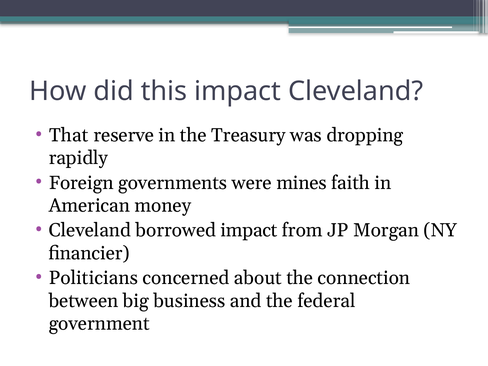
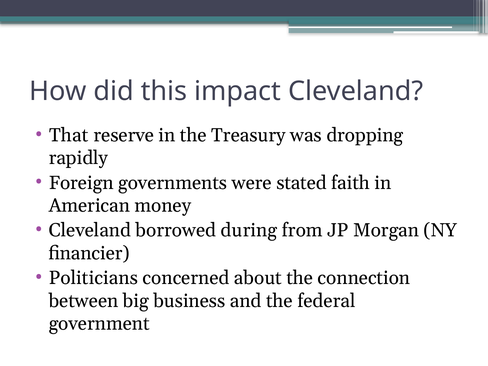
mines: mines -> stated
borrowed impact: impact -> during
